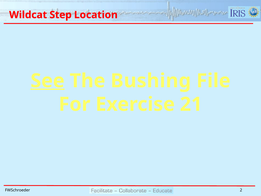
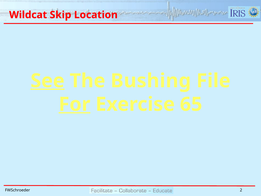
Step: Step -> Skip
For underline: none -> present
21: 21 -> 65
